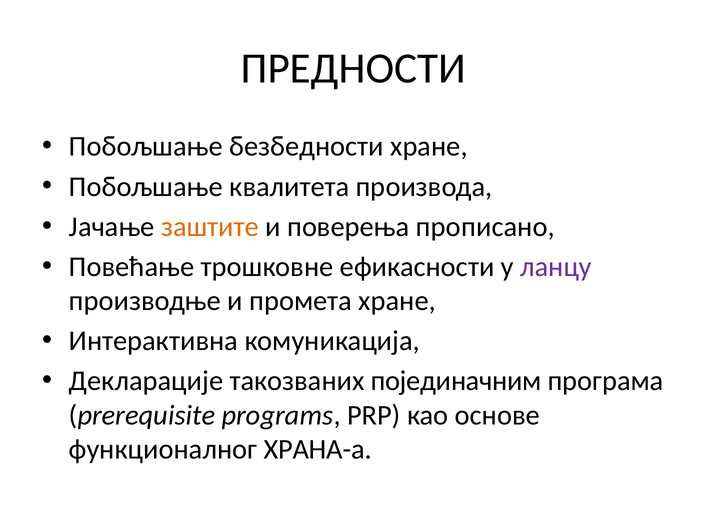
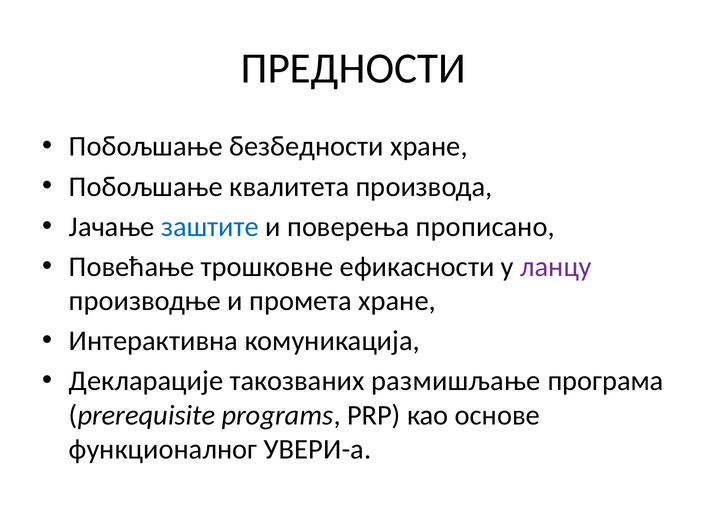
заштите colour: orange -> blue
појединачним: појединачним -> размишљање
ХРАНА-a: ХРАНА-a -> УВЕРИ-a
